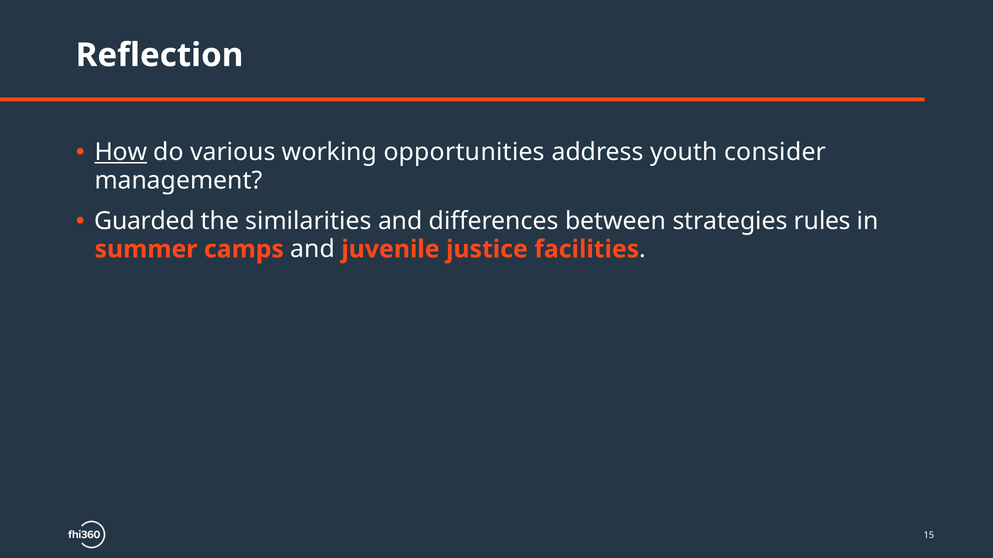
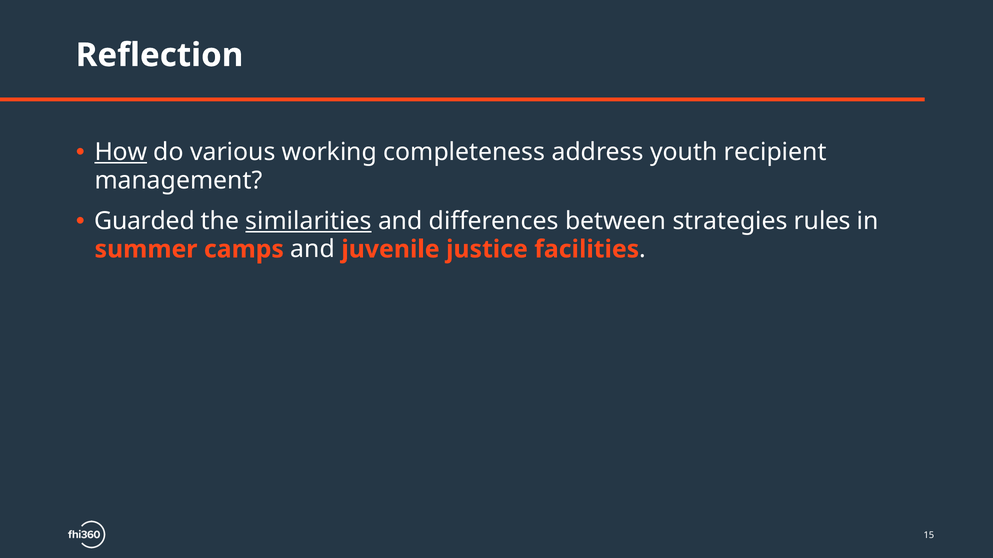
opportunities: opportunities -> completeness
consider: consider -> recipient
similarities underline: none -> present
